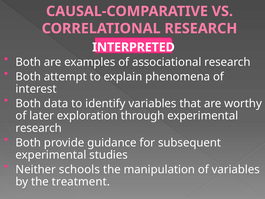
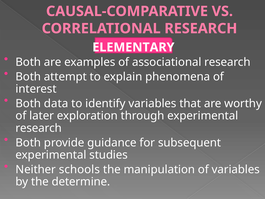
INTERPRETED: INTERPRETED -> ELEMENTARY
treatment: treatment -> determine
